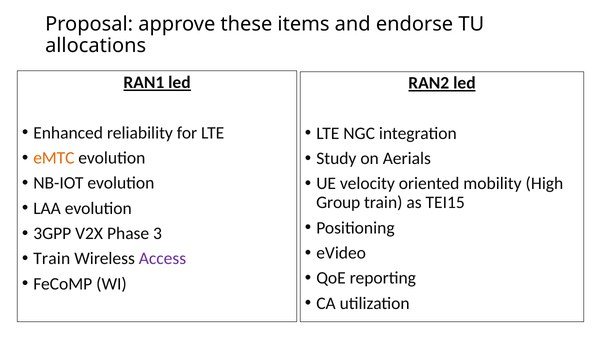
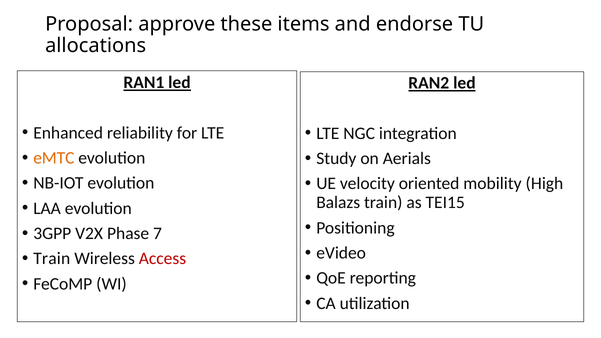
Group: Group -> Balazs
3: 3 -> 7
Access colour: purple -> red
